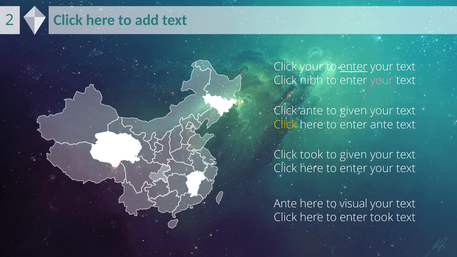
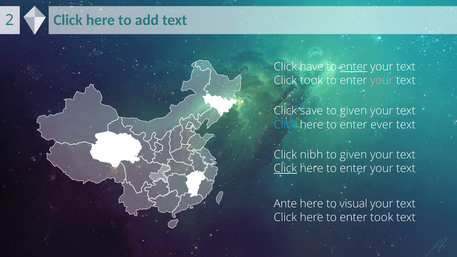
Click your: your -> have
Click nibh: nibh -> took
Click ante: ante -> save
Click at (285, 125) colour: yellow -> light blue
enter ante: ante -> ever
Click took: took -> nibh
Click at (285, 168) underline: none -> present
